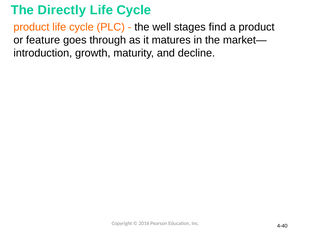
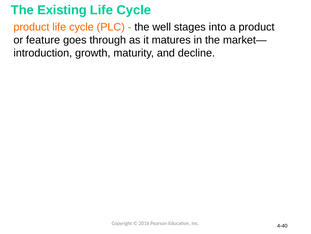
Directly: Directly -> Existing
find: find -> into
